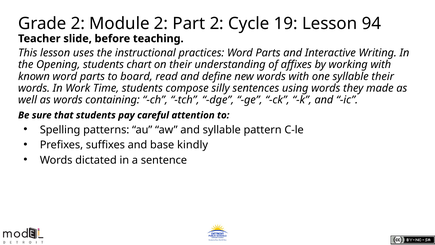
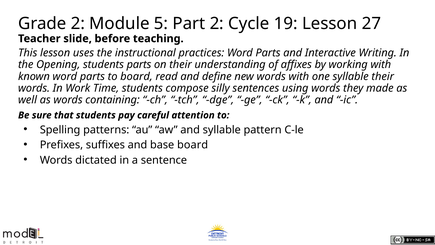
Module 2: 2 -> 5
94: 94 -> 27
students chart: chart -> parts
base kindly: kindly -> board
